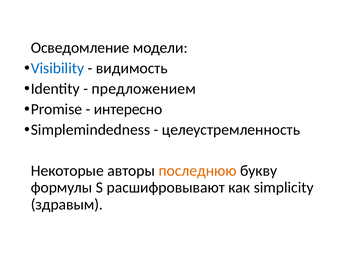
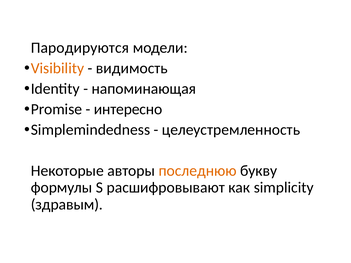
Осведомление: Осведомление -> Пародируются
Visibility colour: blue -> orange
предложением: предложением -> напоминающая
